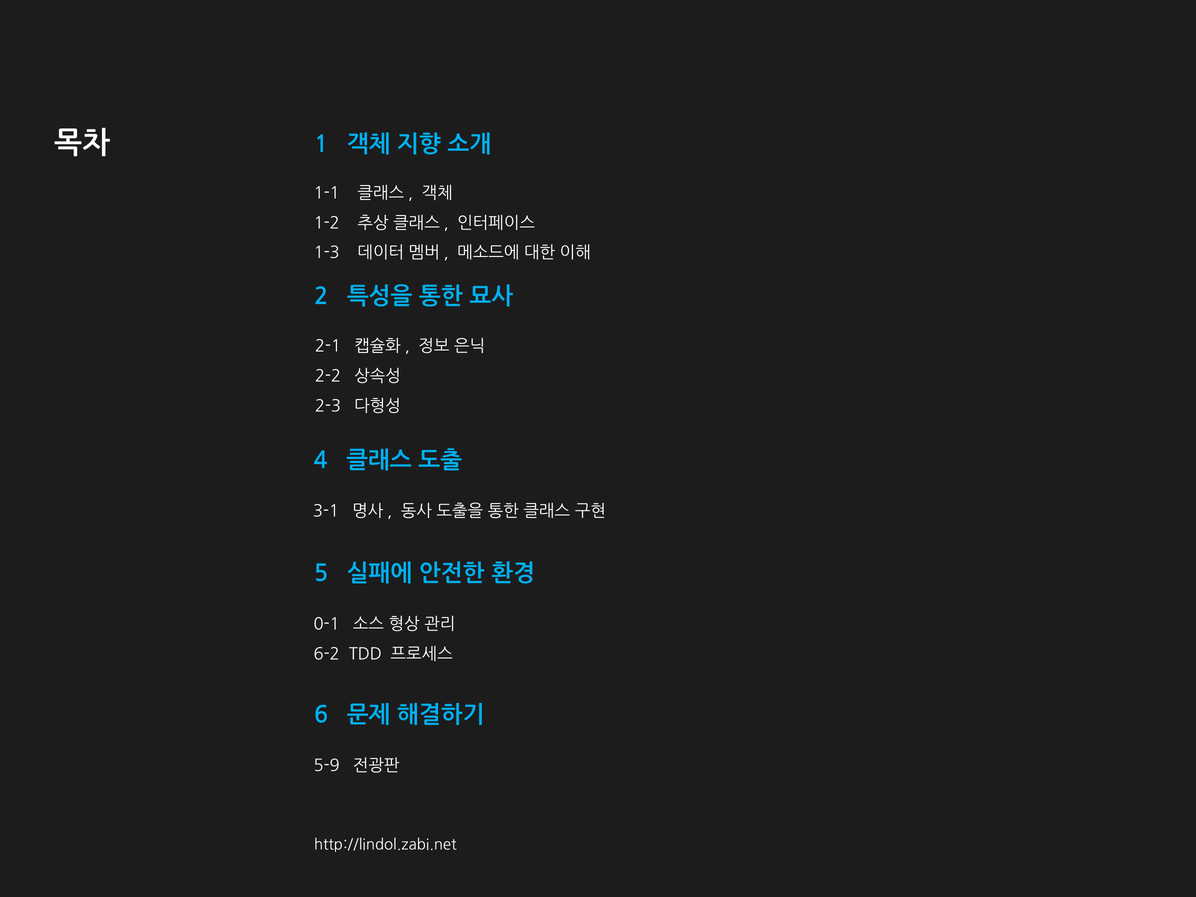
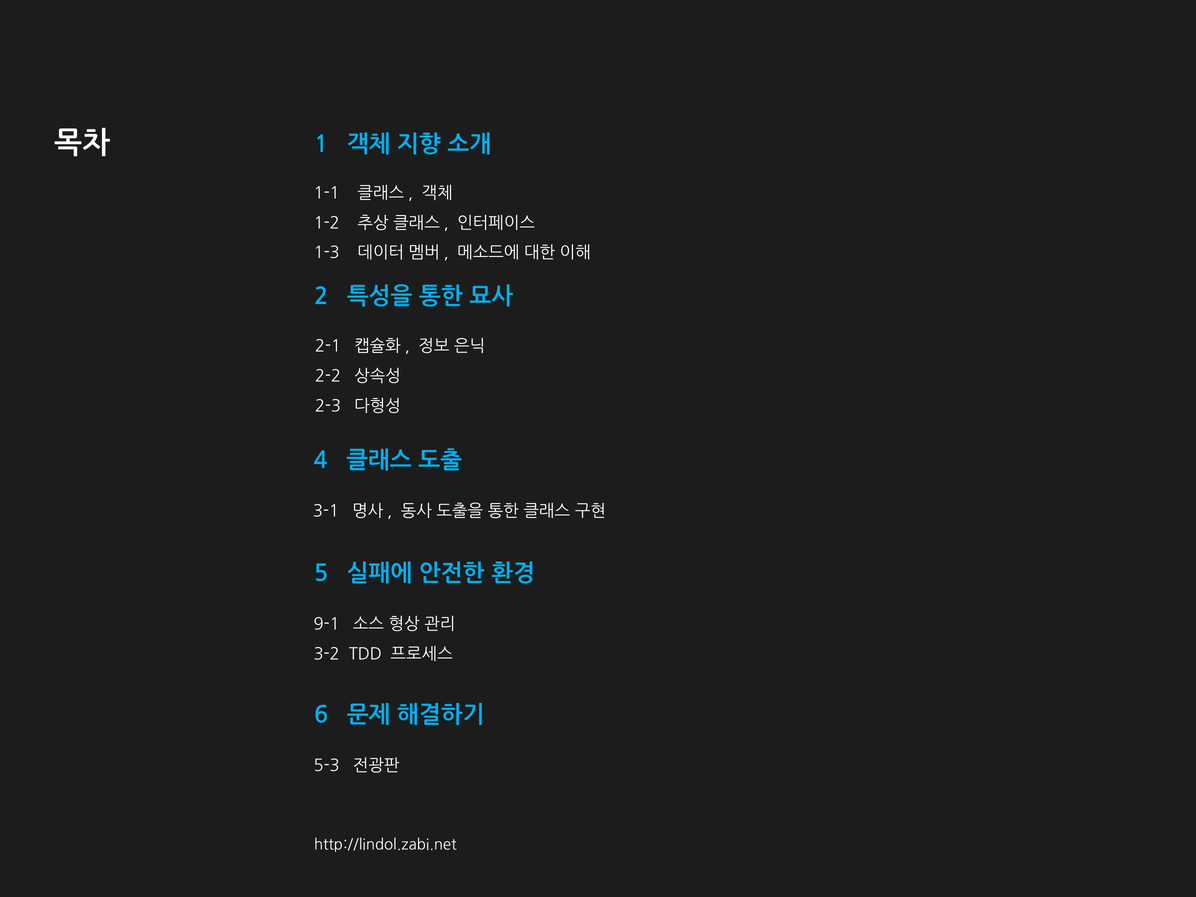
0-1: 0-1 -> 9-1
6-2: 6-2 -> 3-2
5-9: 5-9 -> 5-3
